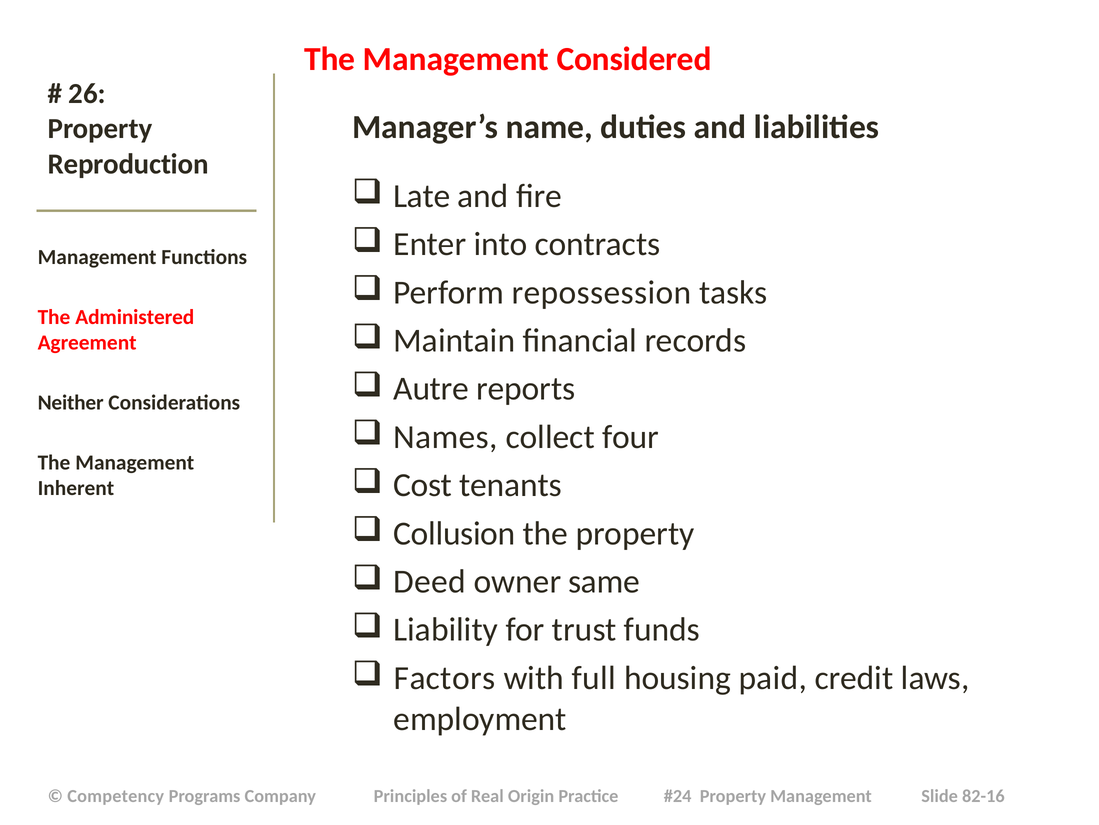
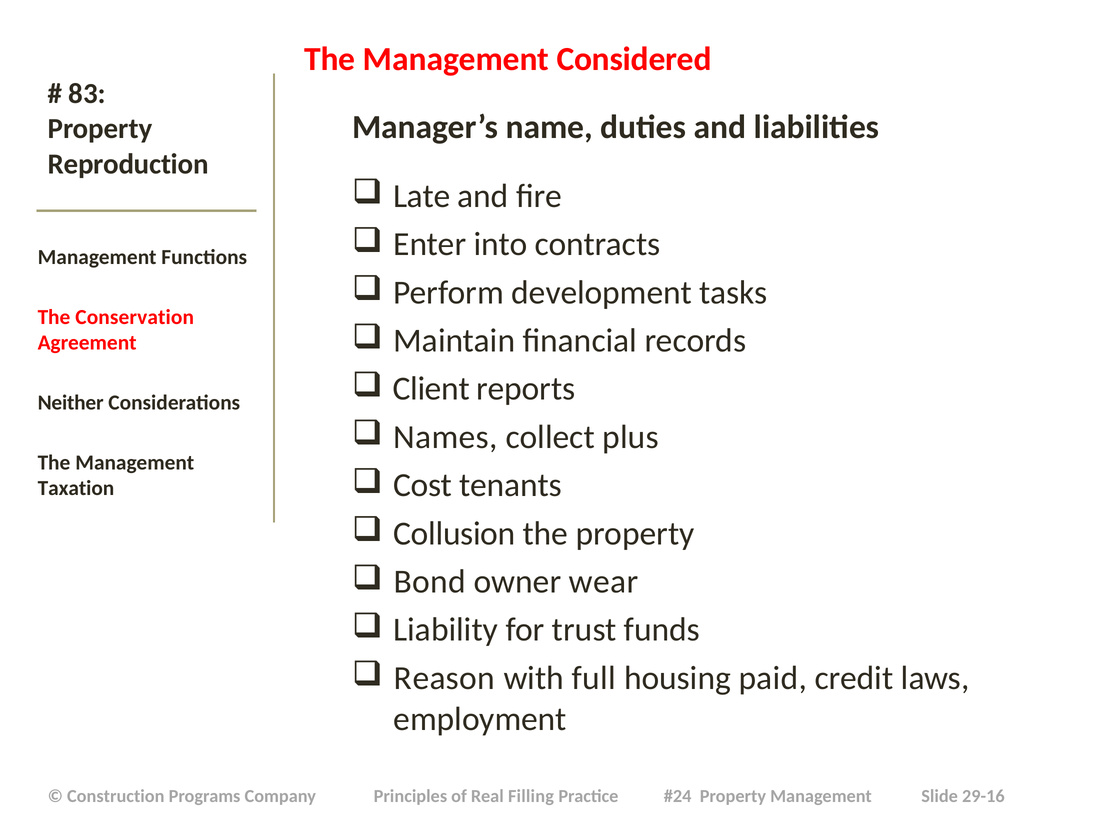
26: 26 -> 83
repossession: repossession -> development
Administered: Administered -> Conservation
Autre: Autre -> Client
four: four -> plus
Inherent: Inherent -> Taxation
Deed: Deed -> Bond
same: same -> wear
Factors: Factors -> Reason
Competency: Competency -> Construction
Origin: Origin -> Filling
82-16: 82-16 -> 29-16
